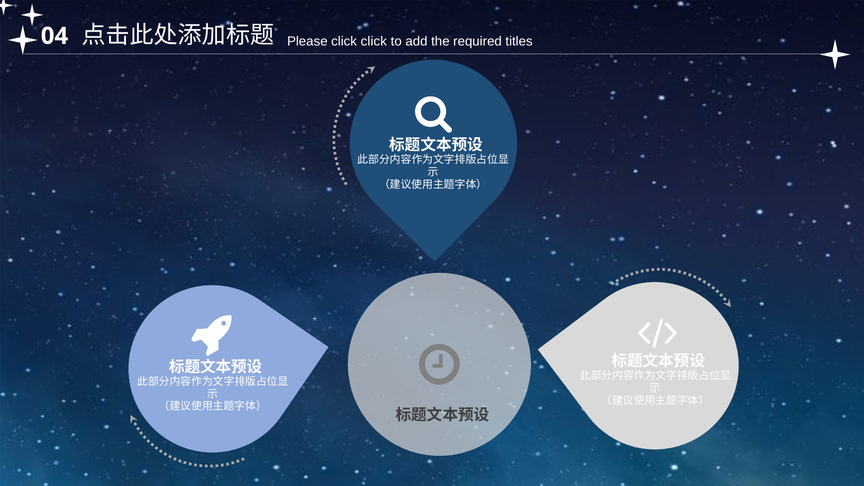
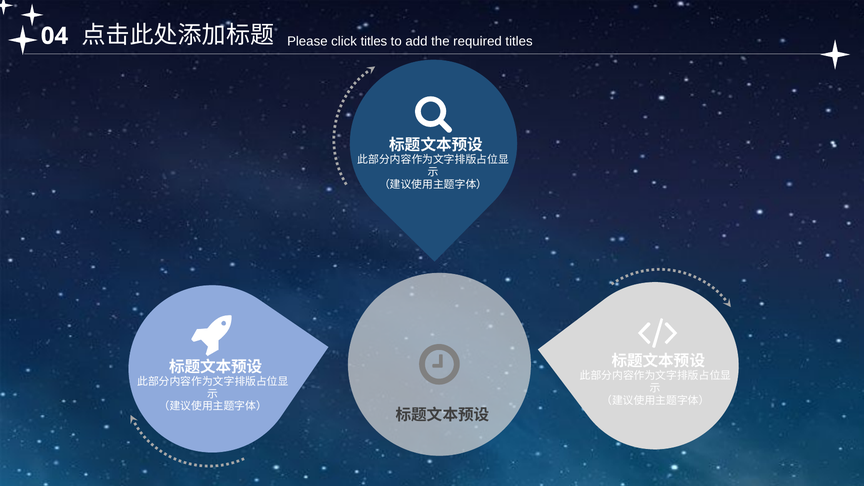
click click: click -> titles
